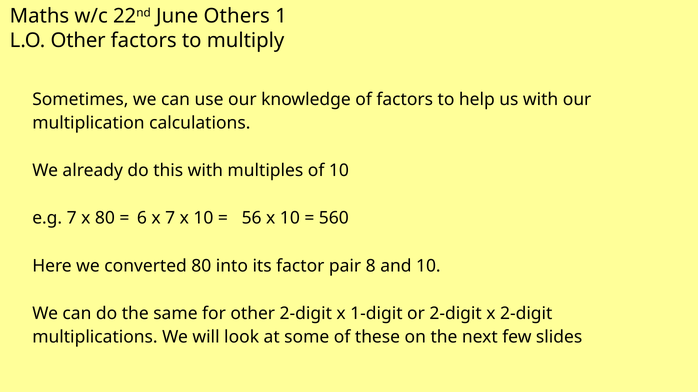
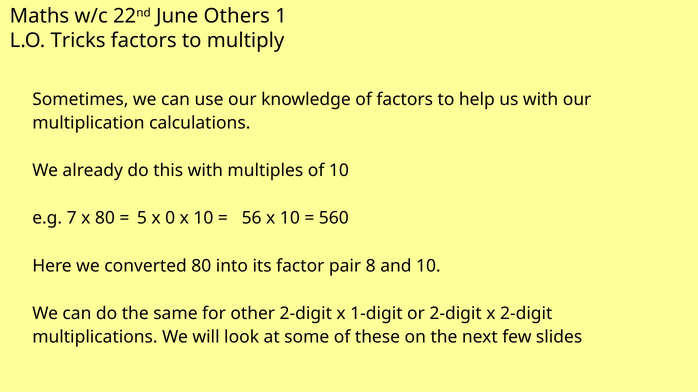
L.O Other: Other -> Tricks
6: 6 -> 5
x 7: 7 -> 0
